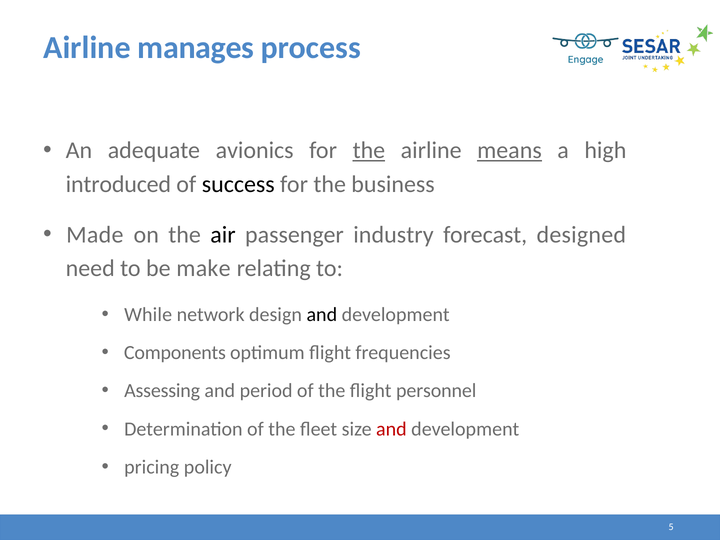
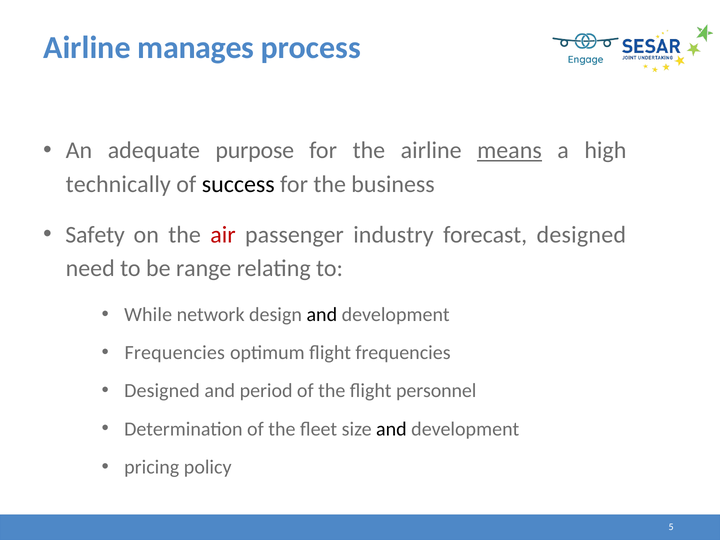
avionics: avionics -> purpose
the at (369, 151) underline: present -> none
introduced: introduced -> technically
Made: Made -> Safety
air colour: black -> red
make: make -> range
Components at (175, 353): Components -> Frequencies
Assessing at (162, 391): Assessing -> Designed
and at (391, 429) colour: red -> black
